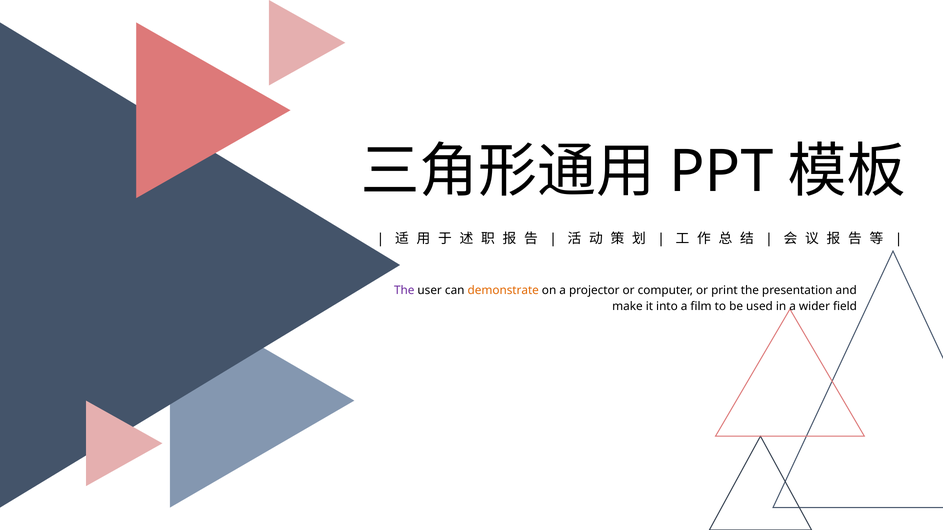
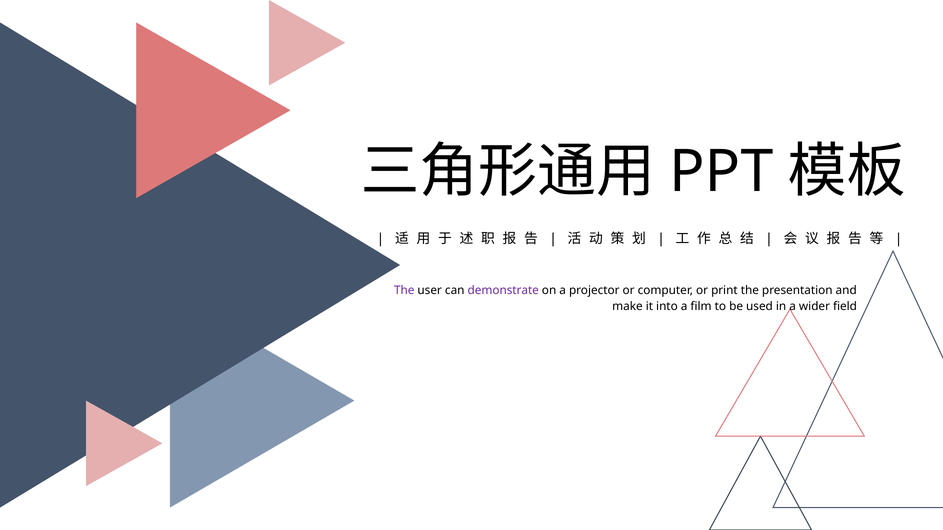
demonstrate colour: orange -> purple
